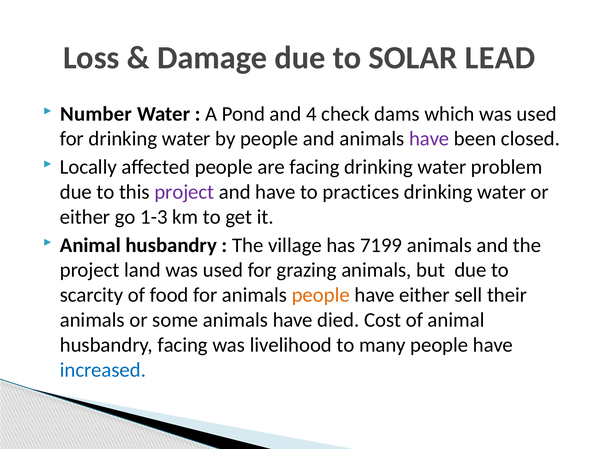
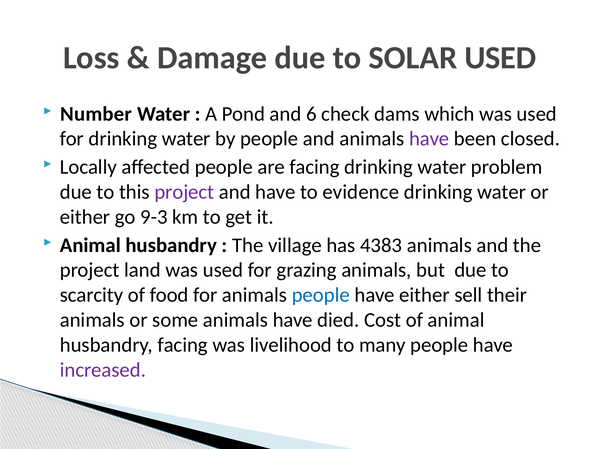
SOLAR LEAD: LEAD -> USED
4: 4 -> 6
practices: practices -> evidence
1-3: 1-3 -> 9-3
7199: 7199 -> 4383
people at (321, 295) colour: orange -> blue
increased colour: blue -> purple
